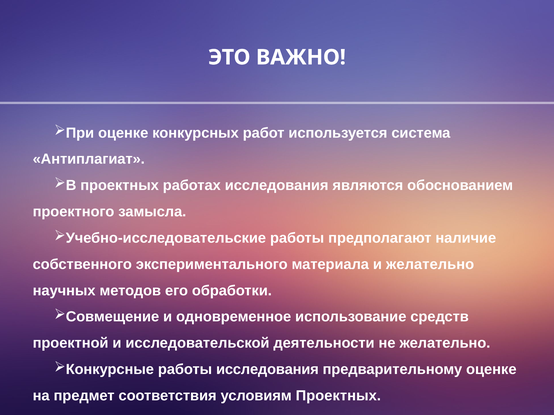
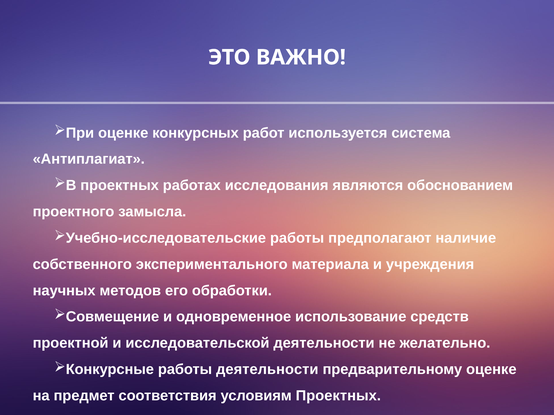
и желательно: желательно -> учреждения
работы исследования: исследования -> деятельности
